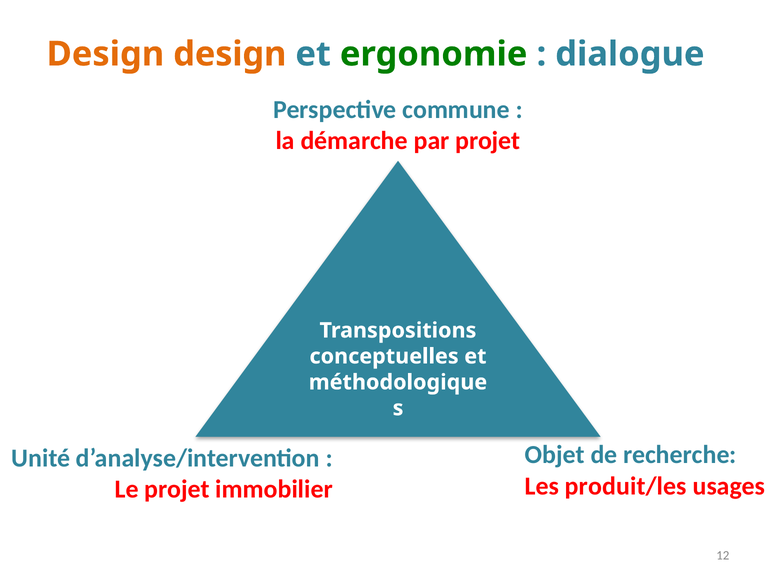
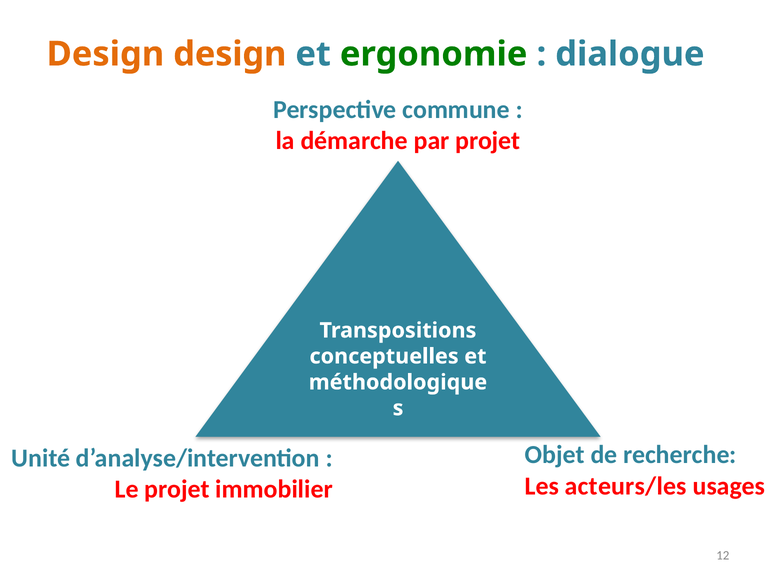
produit/les: produit/les -> acteurs/les
